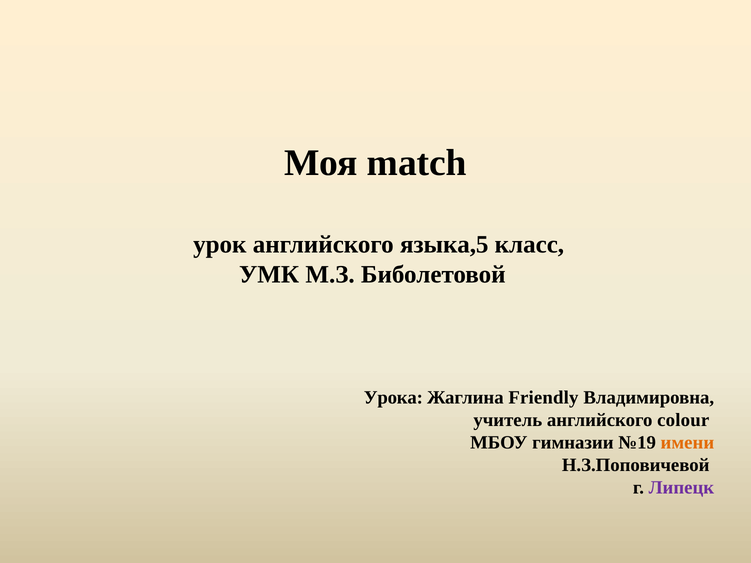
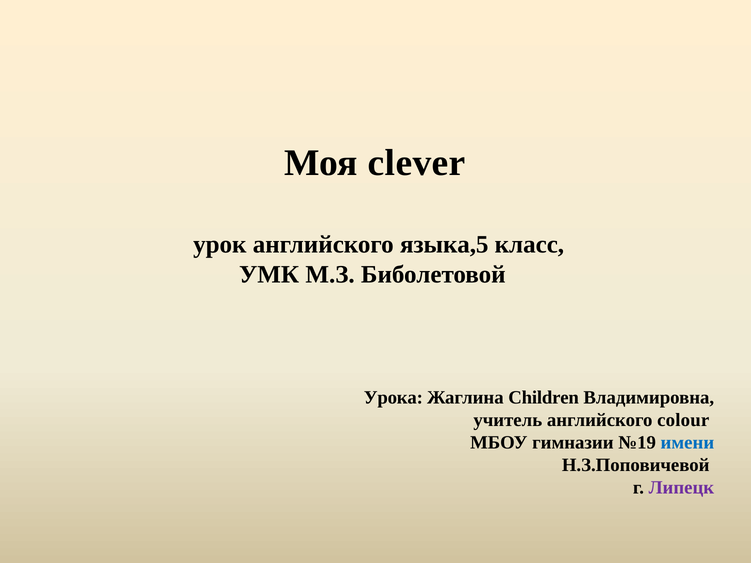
match: match -> clever
Friendly: Friendly -> Children
имени colour: orange -> blue
